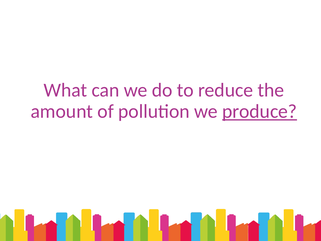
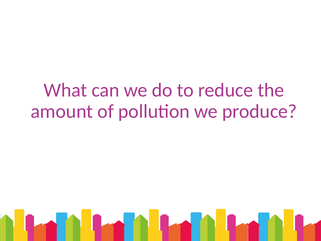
produce underline: present -> none
